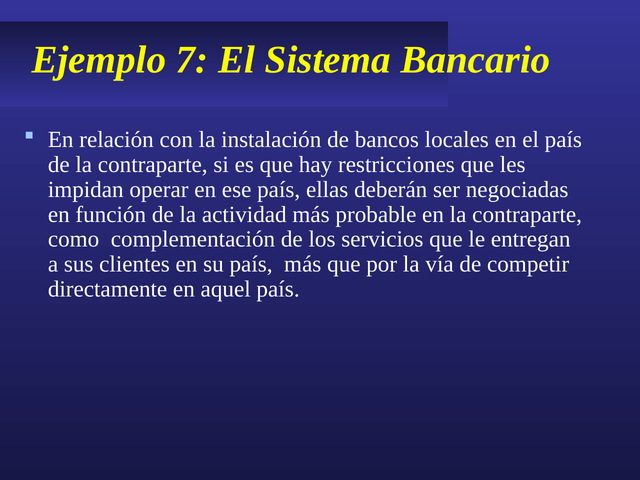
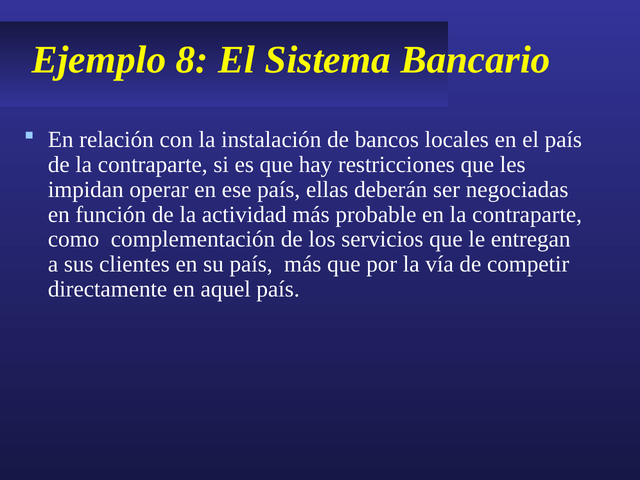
7: 7 -> 8
